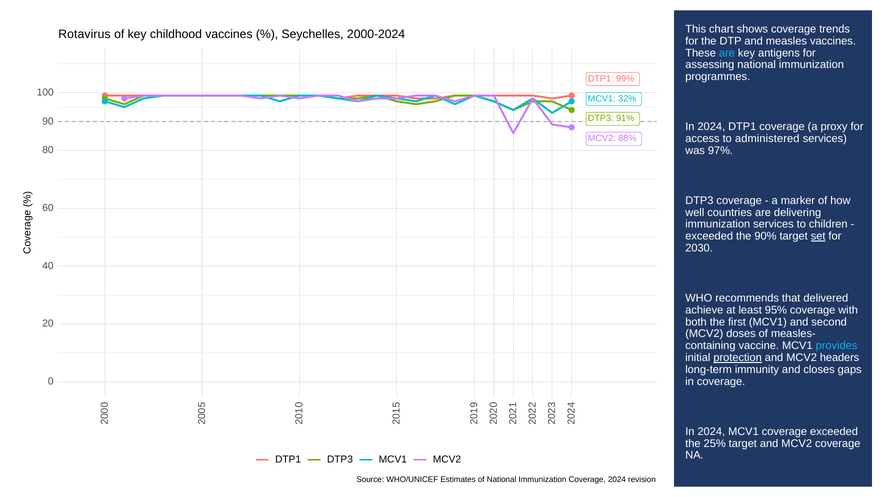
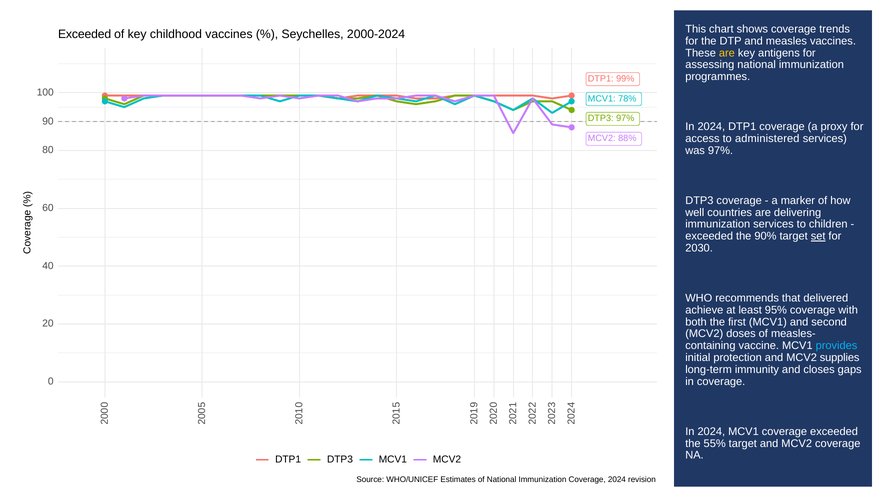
Rotavirus at (84, 34): Rotavirus -> Exceeded
are at (727, 53) colour: light blue -> yellow
32%: 32% -> 78%
DTP3 91%: 91% -> 97%
protection underline: present -> none
headers: headers -> supplies
25%: 25% -> 55%
